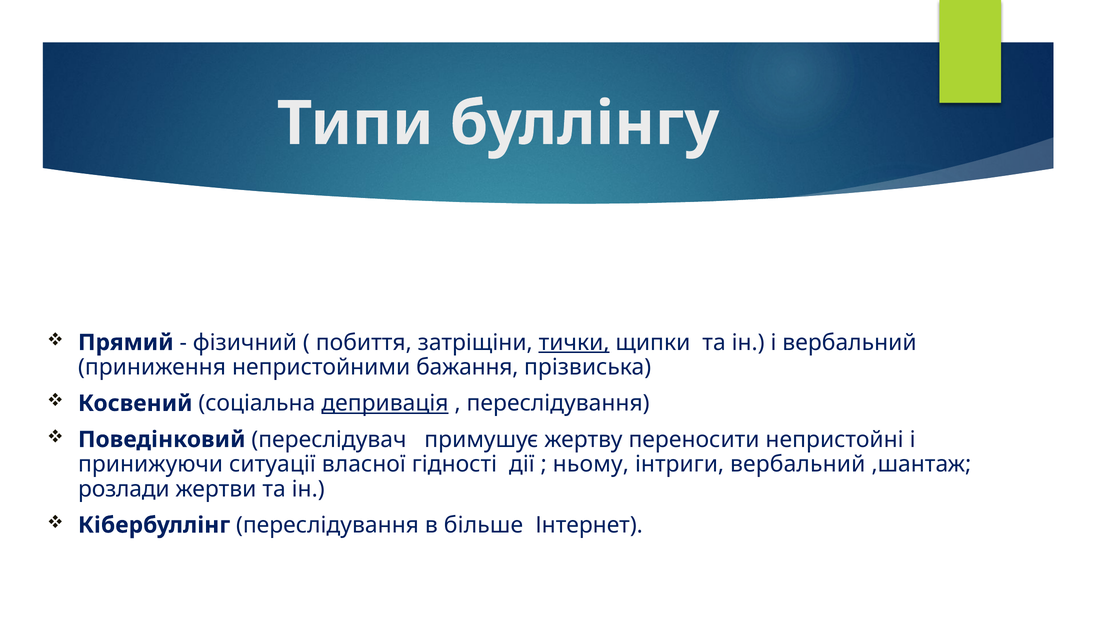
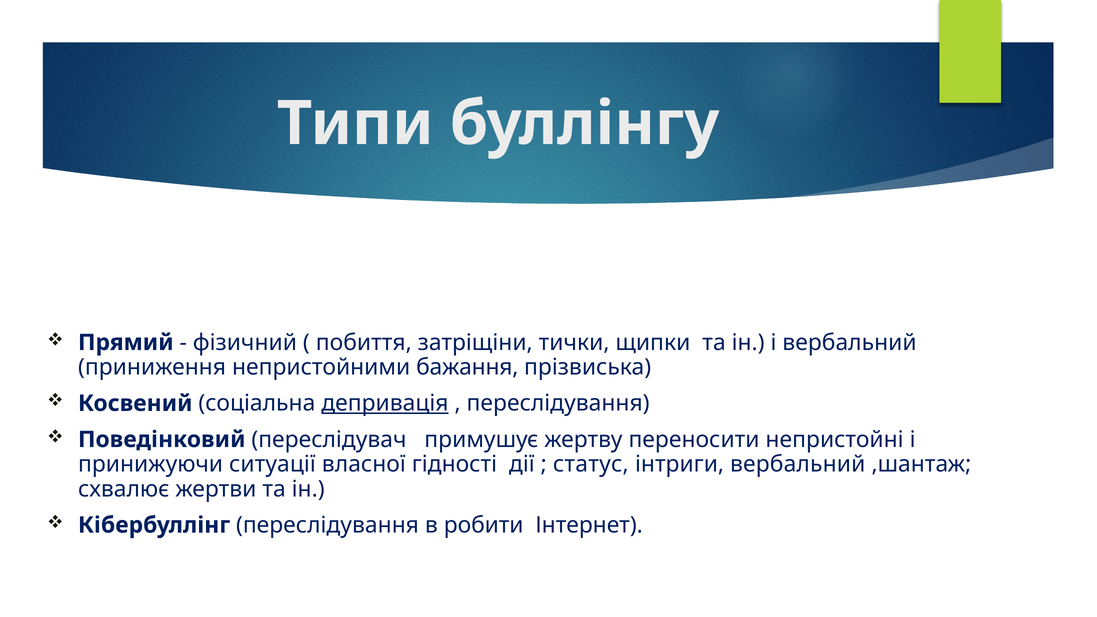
тички underline: present -> none
ньому: ньому -> статус
розлади: розлади -> схвалює
більше: більше -> робити
